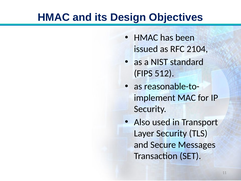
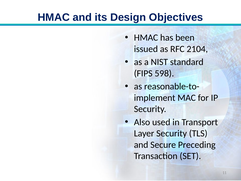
512: 512 -> 598
Messages: Messages -> Preceding
